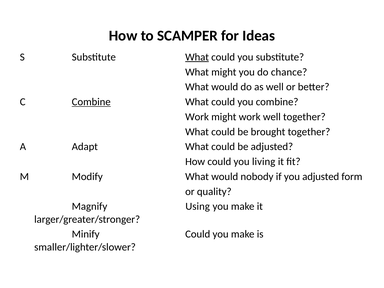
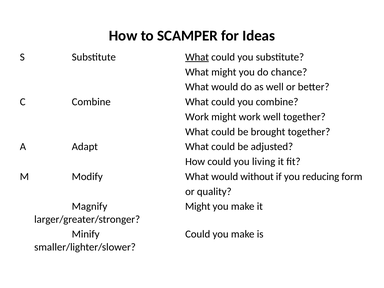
Combine at (91, 102) underline: present -> none
nobody: nobody -> without
you adjusted: adjusted -> reducing
Magnify Using: Using -> Might
